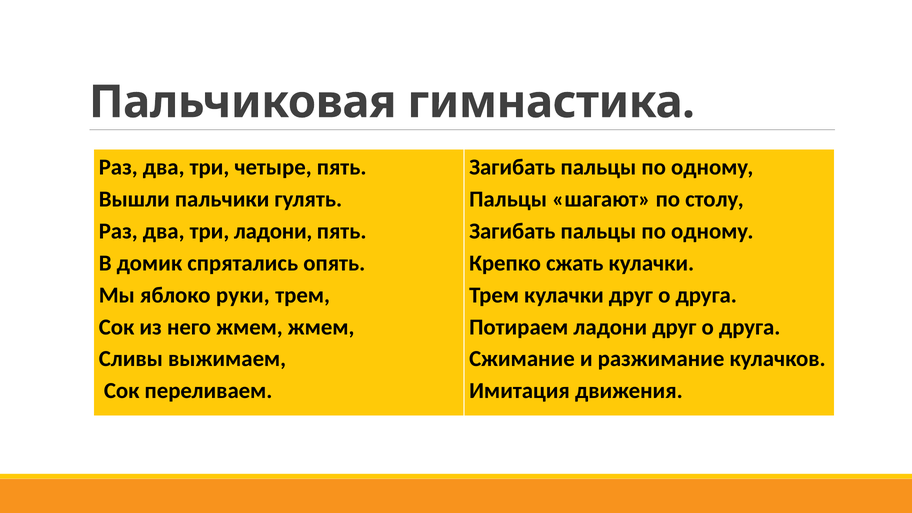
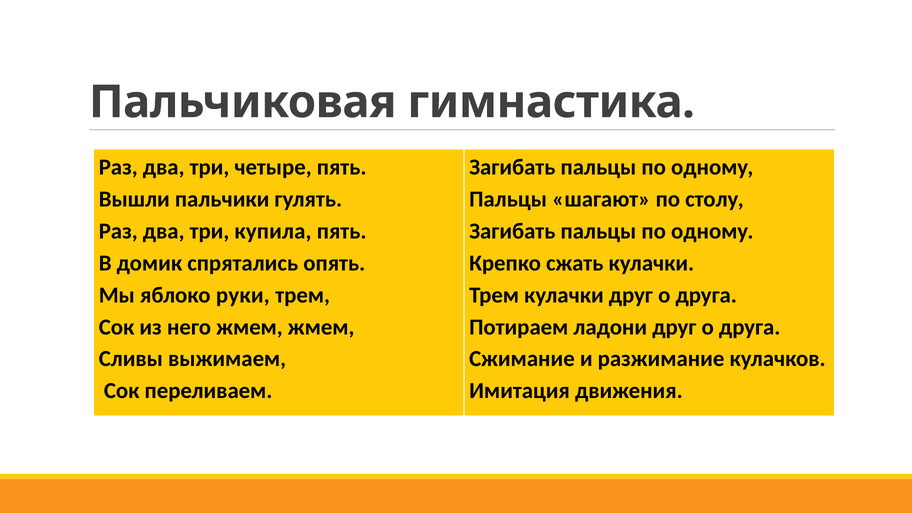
три ладони: ладони -> купила
